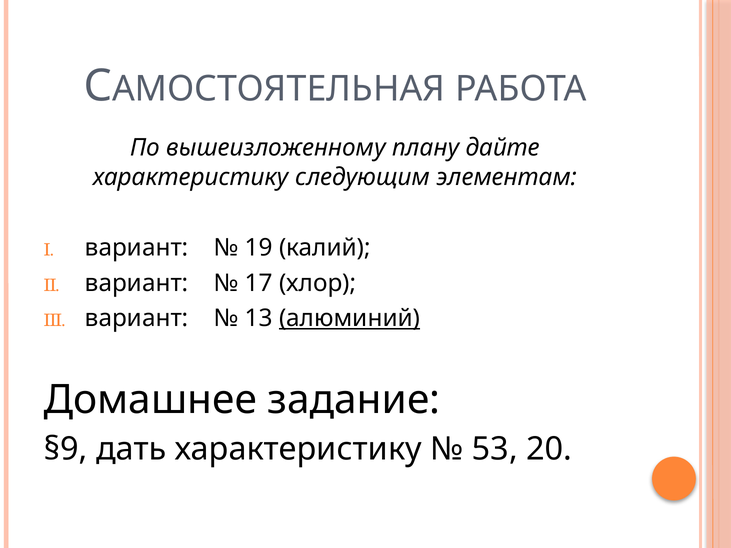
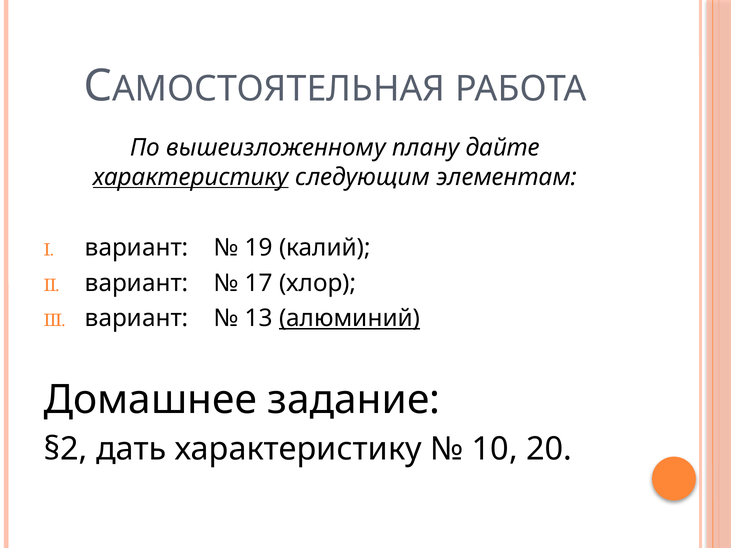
характеристику at (191, 177) underline: none -> present
§9: §9 -> §2
53: 53 -> 10
